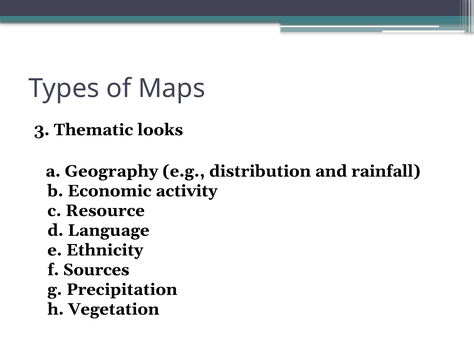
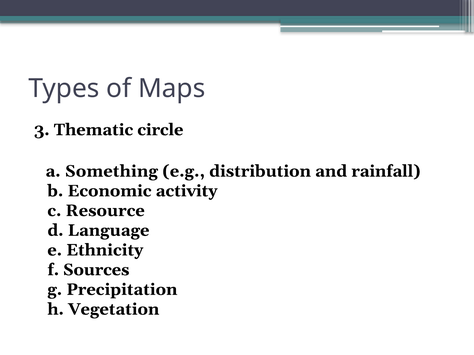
looks: looks -> circle
Geography: Geography -> Something
